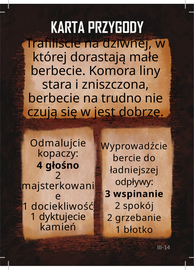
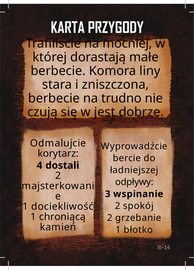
dziwnej: dziwnej -> mocniej
kopaczy: kopaczy -> korytarz
głośno: głośno -> dostali
dyktujecie: dyktujecie -> chroniącą
